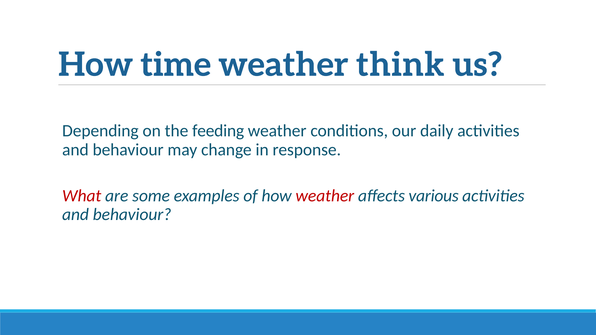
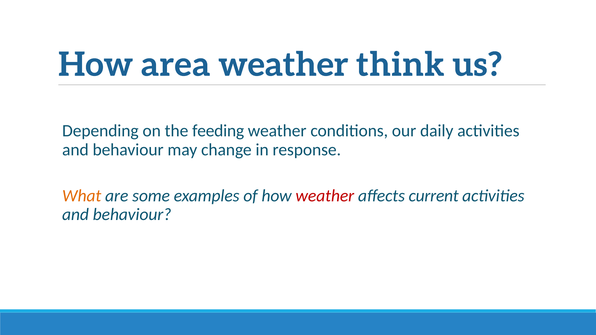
time: time -> area
What colour: red -> orange
various: various -> current
